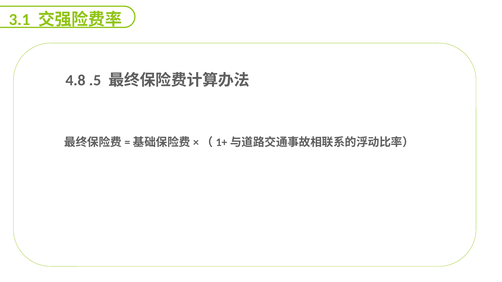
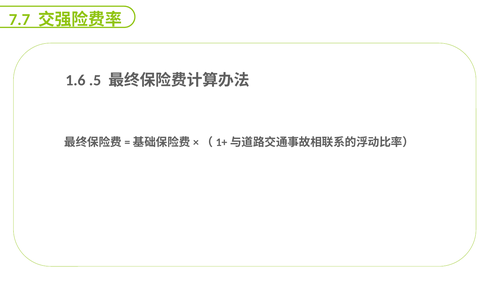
3.1: 3.1 -> 7.7
4.8: 4.8 -> 1.6
